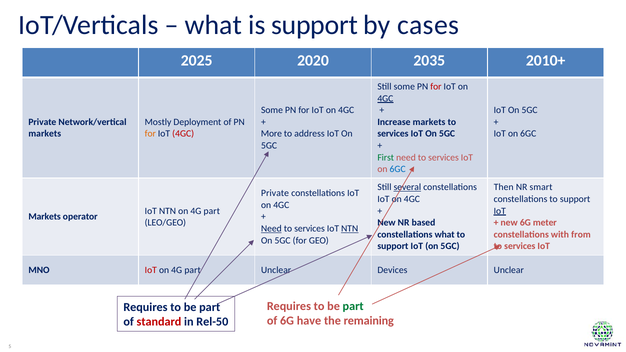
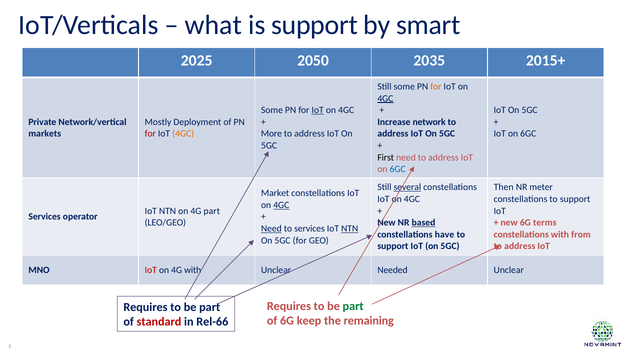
cases: cases -> smart
2020: 2020 -> 2050
2010+: 2010+ -> 2015+
for at (436, 87) colour: red -> orange
IoT at (318, 110) underline: none -> present
Increase markets: markets -> network
for at (150, 134) colour: orange -> red
4GC at (183, 134) colour: red -> orange
services at (393, 134): services -> address
First colour: green -> black
services at (444, 157): services -> address
smart: smart -> meter
Private at (275, 193): Private -> Market
4GC at (281, 205) underline: none -> present
IoT at (500, 211) underline: present -> none
Markets at (45, 217): Markets -> Services
based underline: none -> present
meter: meter -> terms
constellations what: what -> have
services at (520, 246): services -> address
part at (193, 270): part -> with
Devices: Devices -> Needed
have: have -> keep
Rel-50: Rel-50 -> Rel-66
